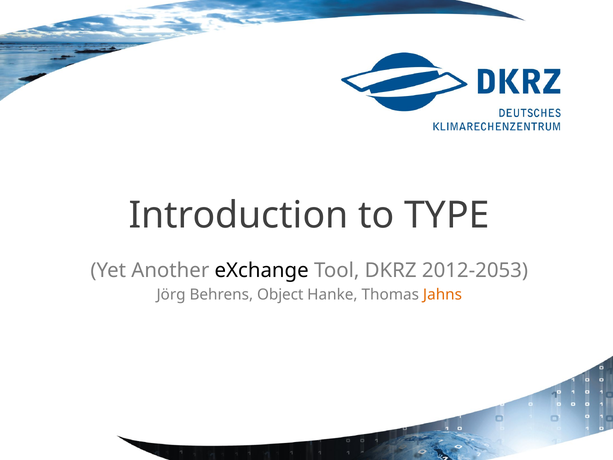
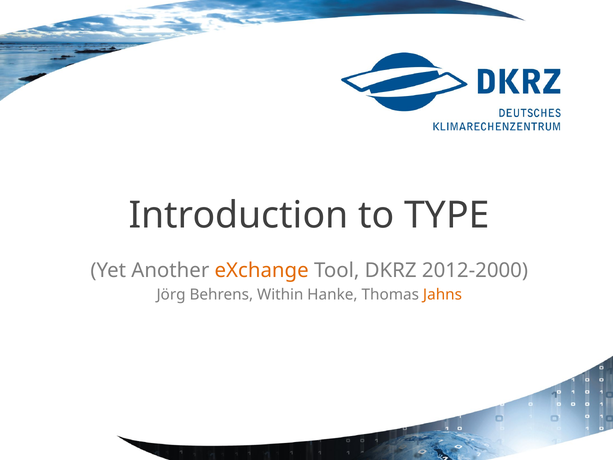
eXchange colour: black -> orange
2012-2053: 2012-2053 -> 2012-2000
Object: Object -> Within
